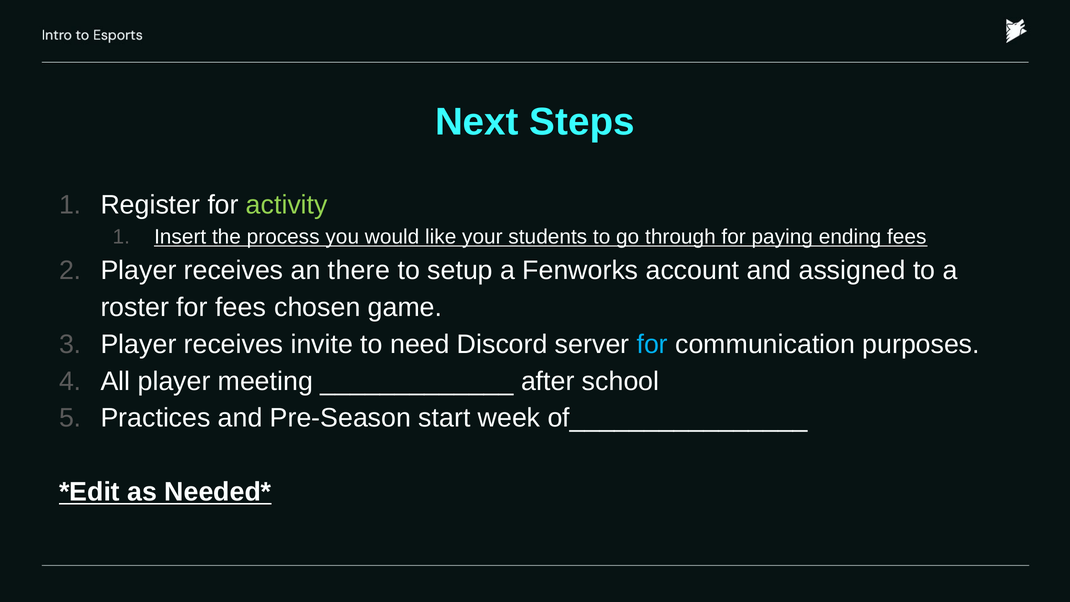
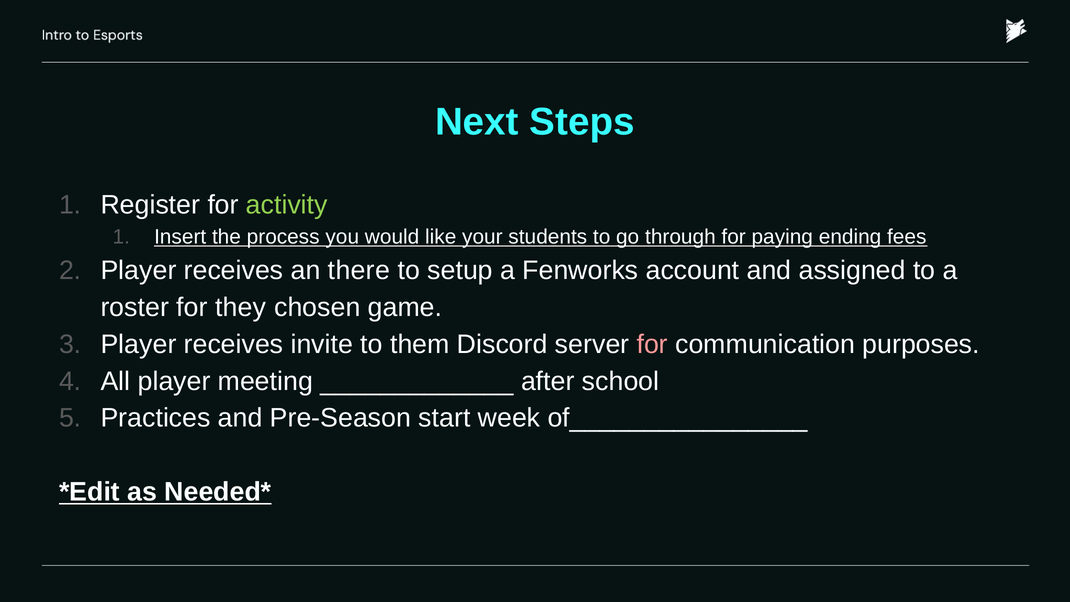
for fees: fees -> they
need: need -> them
for at (652, 344) colour: light blue -> pink
